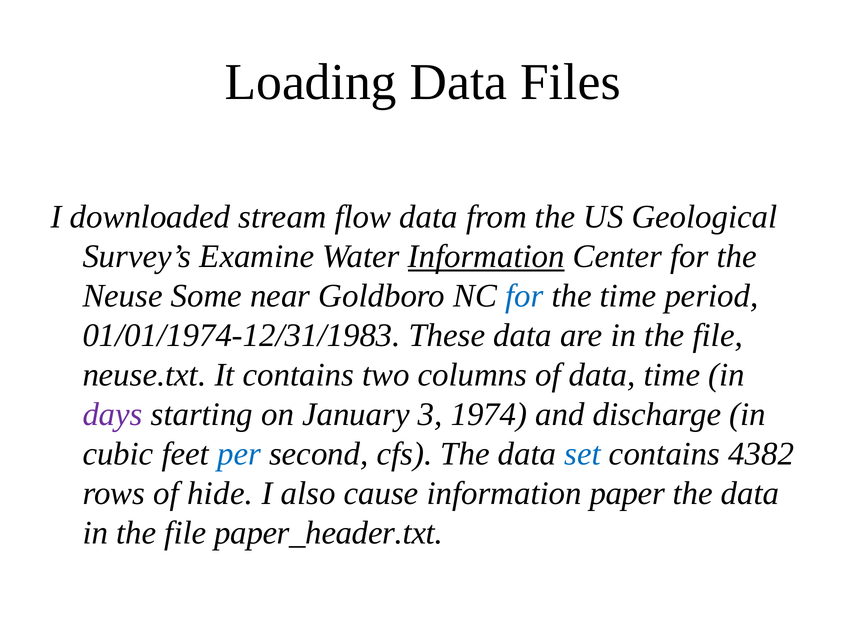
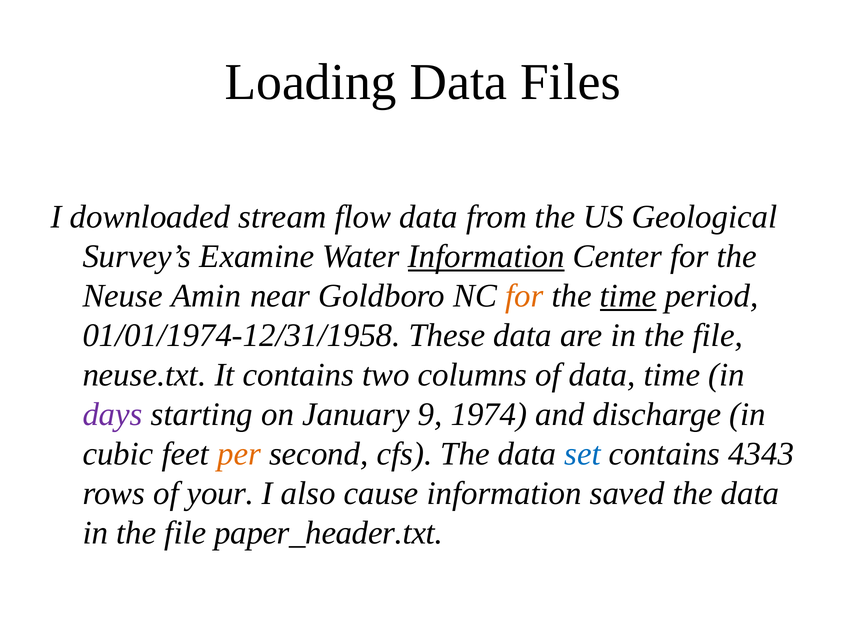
Some: Some -> Amin
for at (524, 296) colour: blue -> orange
time at (628, 296) underline: none -> present
01/01/1974-12/31/1983: 01/01/1974-12/31/1983 -> 01/01/1974-12/31/1958
3: 3 -> 9
per colour: blue -> orange
4382: 4382 -> 4343
hide: hide -> your
paper: paper -> saved
